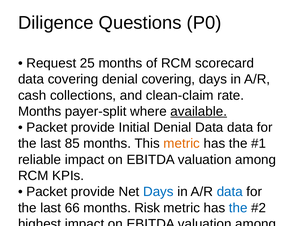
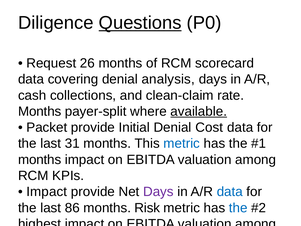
Questions underline: none -> present
25: 25 -> 26
denial covering: covering -> analysis
Denial Data: Data -> Cost
85: 85 -> 31
metric at (182, 143) colour: orange -> blue
reliable at (40, 159): reliable -> months
Packet at (47, 192): Packet -> Impact
Days at (158, 192) colour: blue -> purple
66: 66 -> 86
